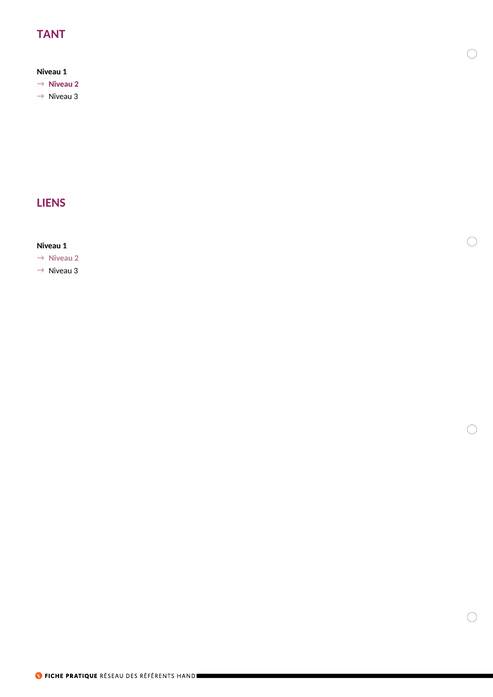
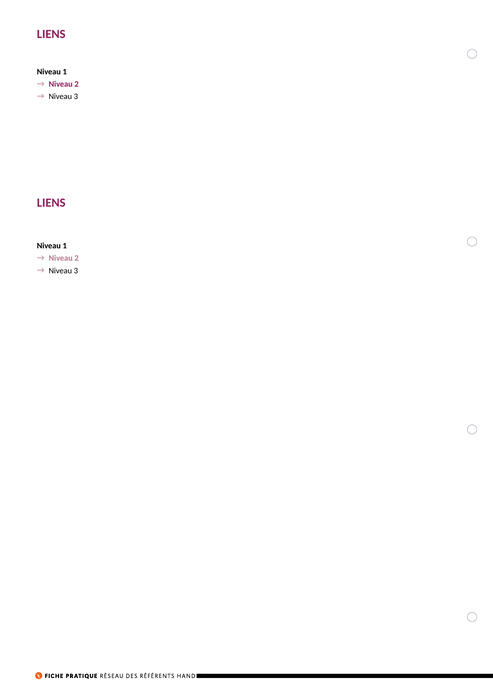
TANT at (51, 34): TANT -> LIENS
